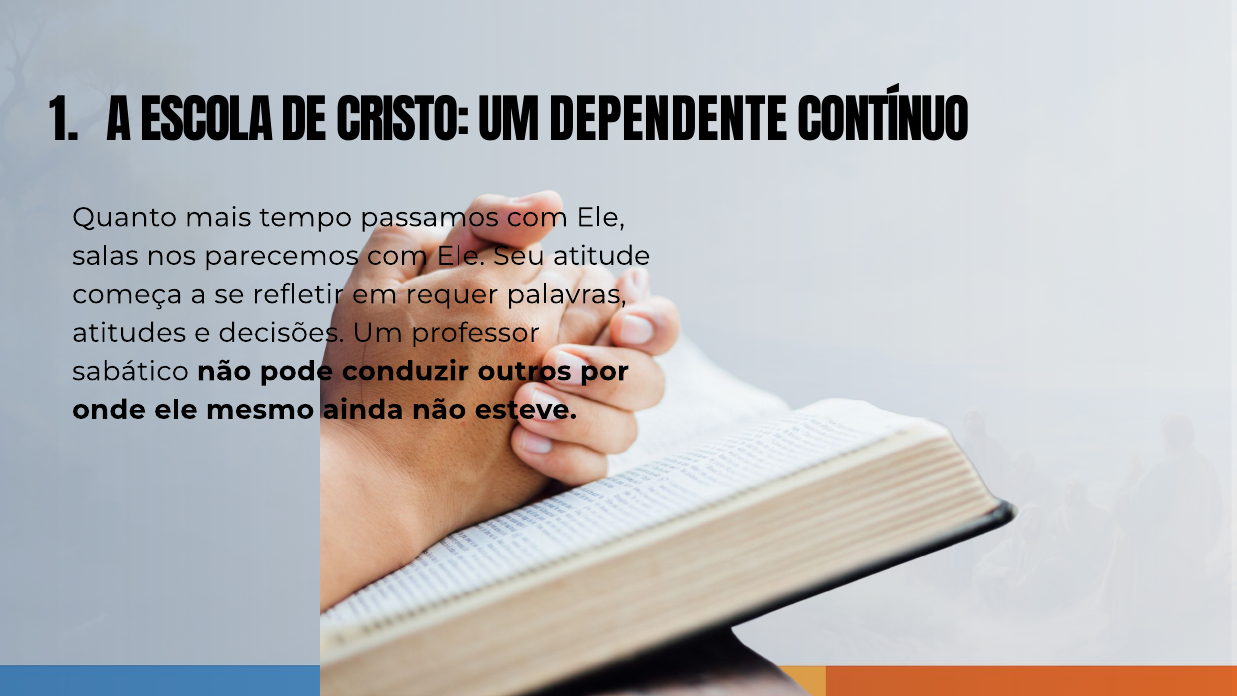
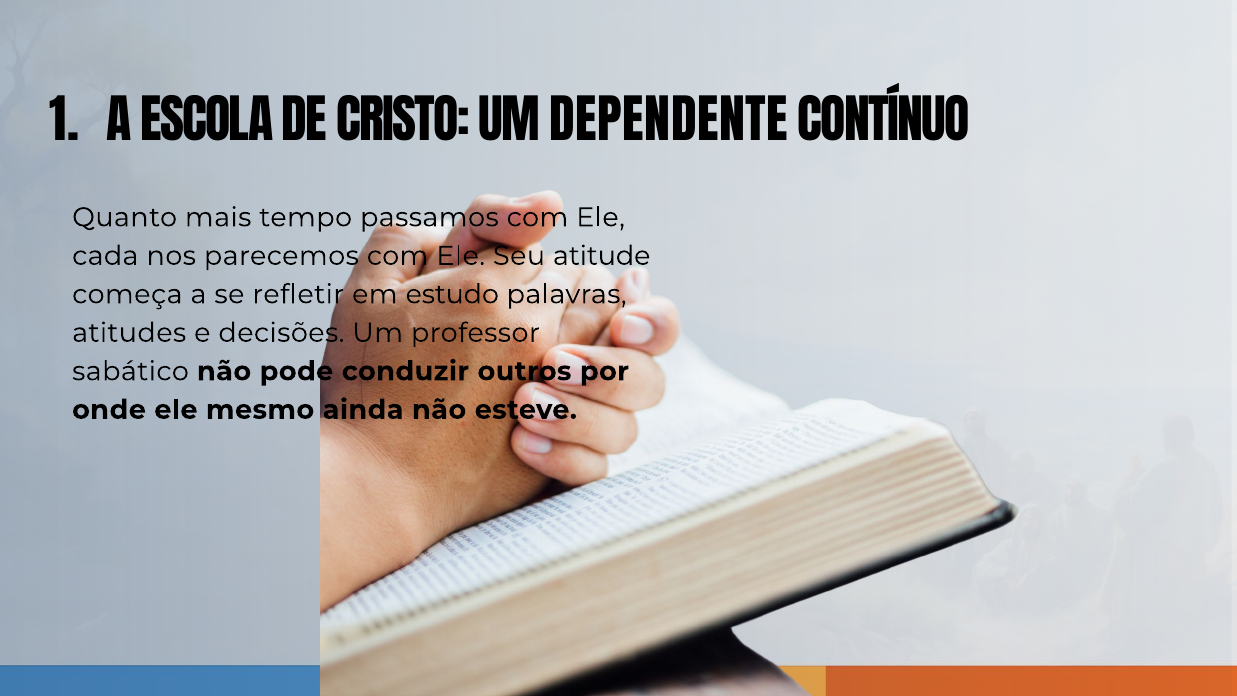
salas: salas -> cada
requer: requer -> estudo
